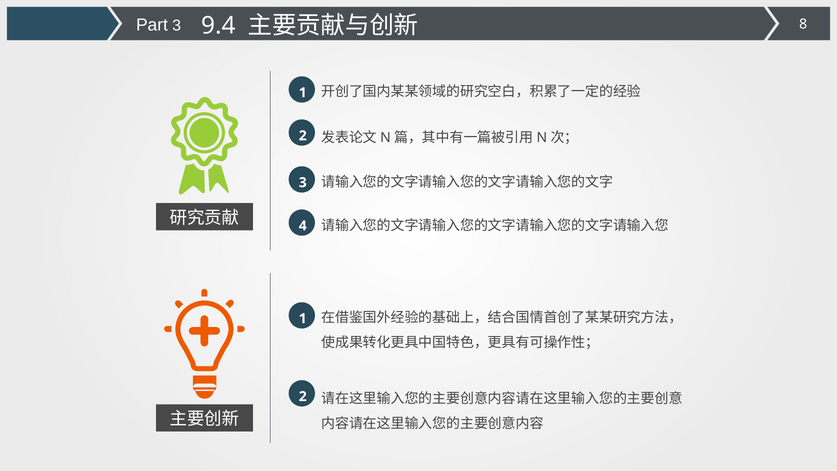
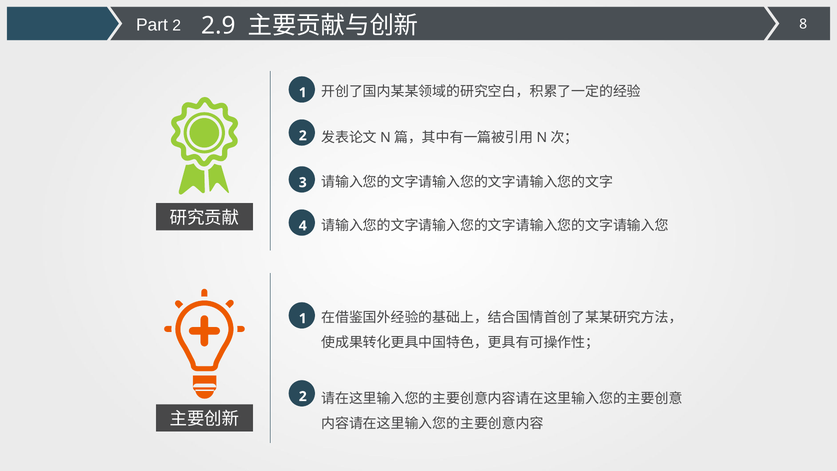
Part 3: 3 -> 2
9.4: 9.4 -> 2.9
